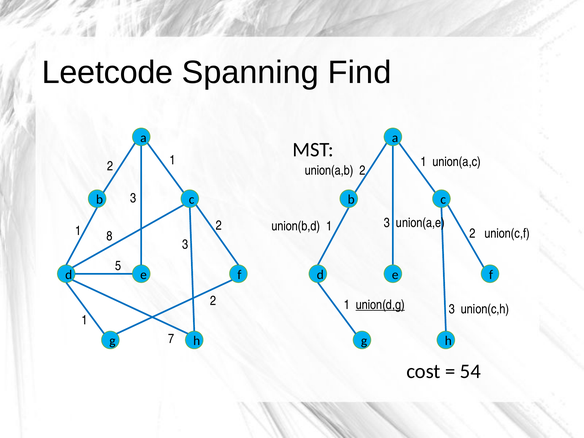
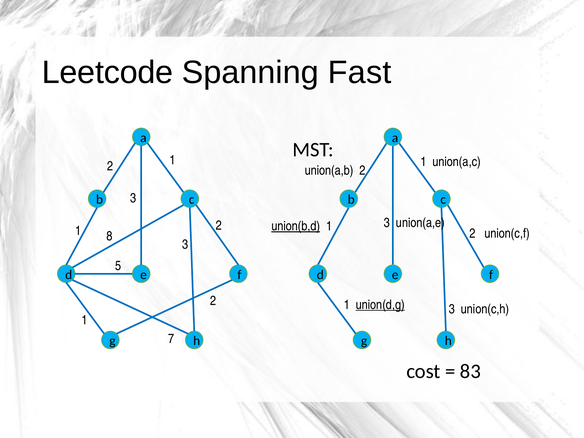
Find: Find -> Fast
union(b,d underline: none -> present
54: 54 -> 83
